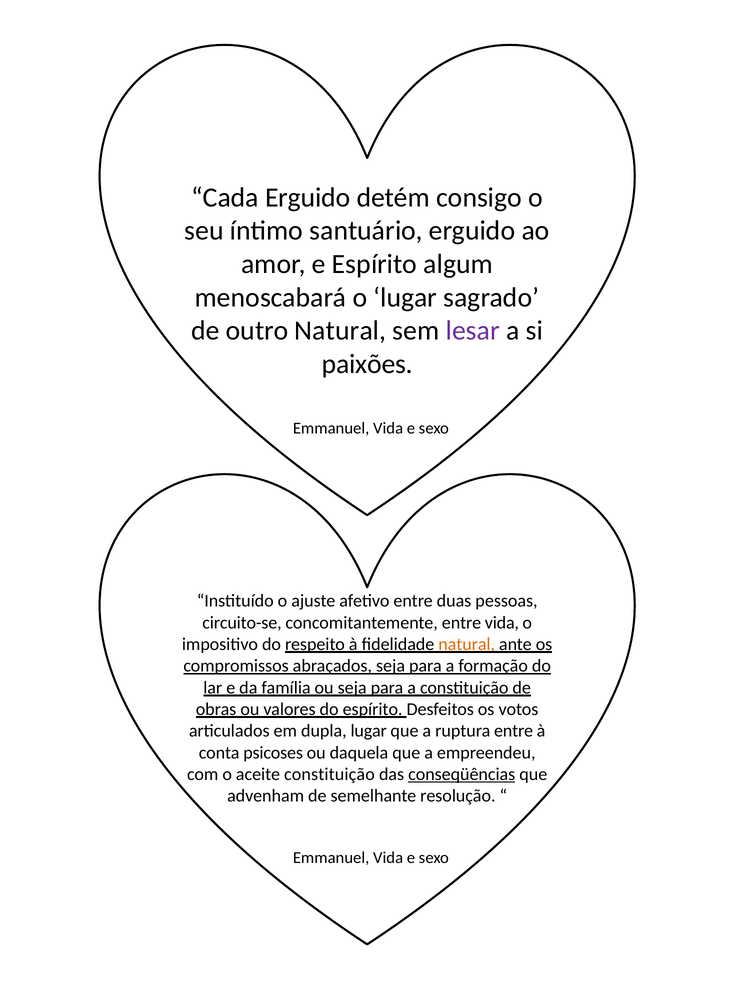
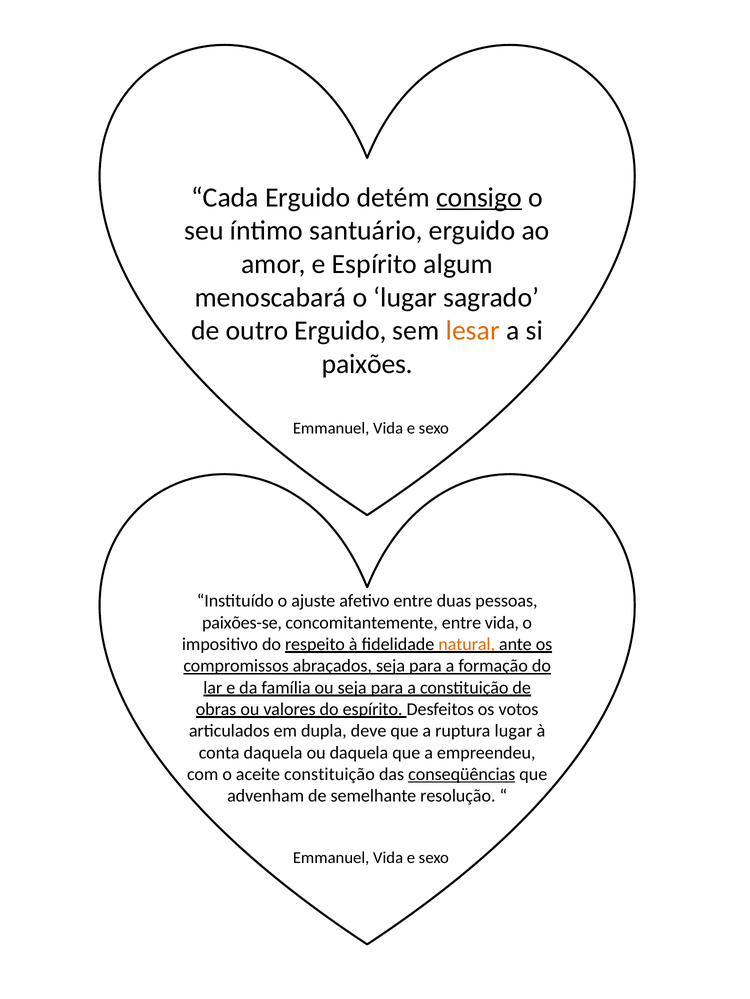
consigo underline: none -> present
outro Natural: Natural -> Erguido
lesar colour: purple -> orange
circuito-se: circuito-se -> paixões-se
dupla lugar: lugar -> deve
ruptura entre: entre -> lugar
conta psicoses: psicoses -> daquela
